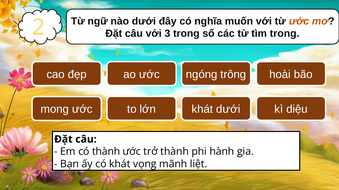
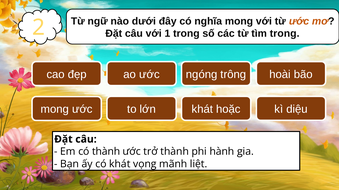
nghĩa muốn: muốn -> mong
3: 3 -> 1
khát dưới: dưới -> hoặc
